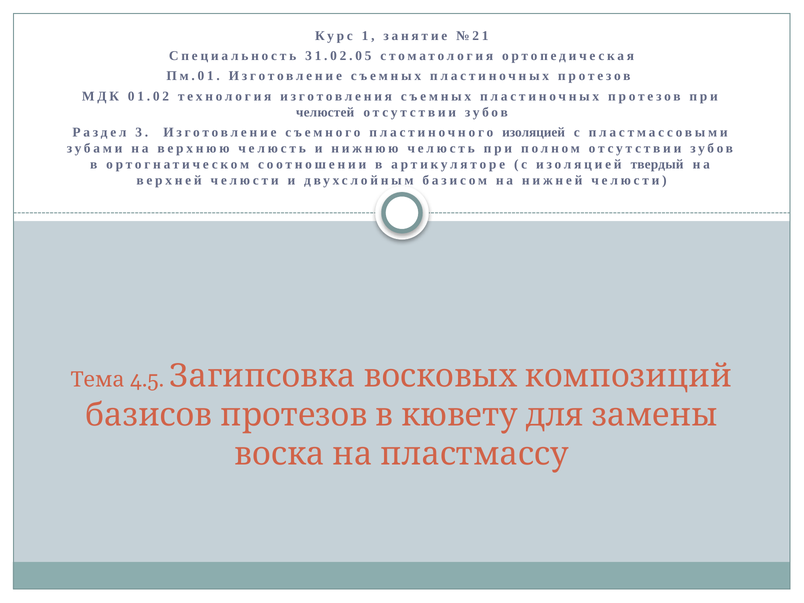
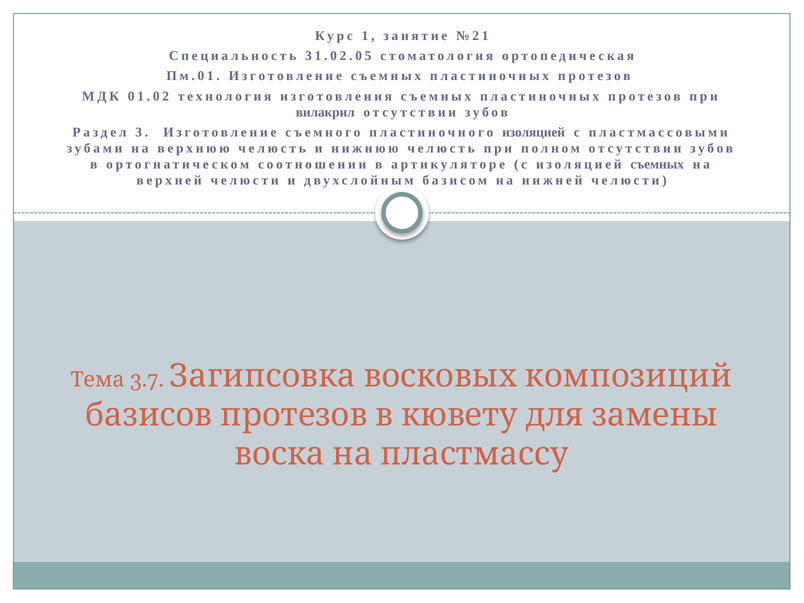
челюстей: челюстей -> вилакрил
изоляцией твердый: твердый -> съемных
4.5: 4.5 -> 3.7
